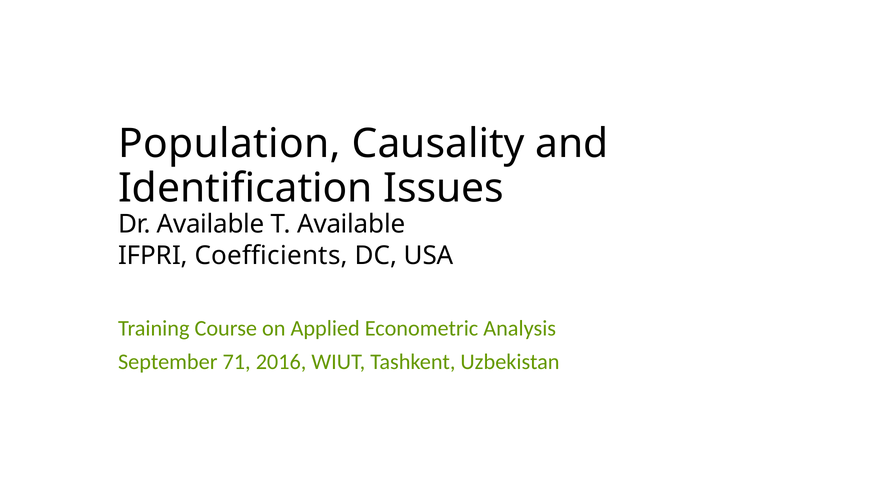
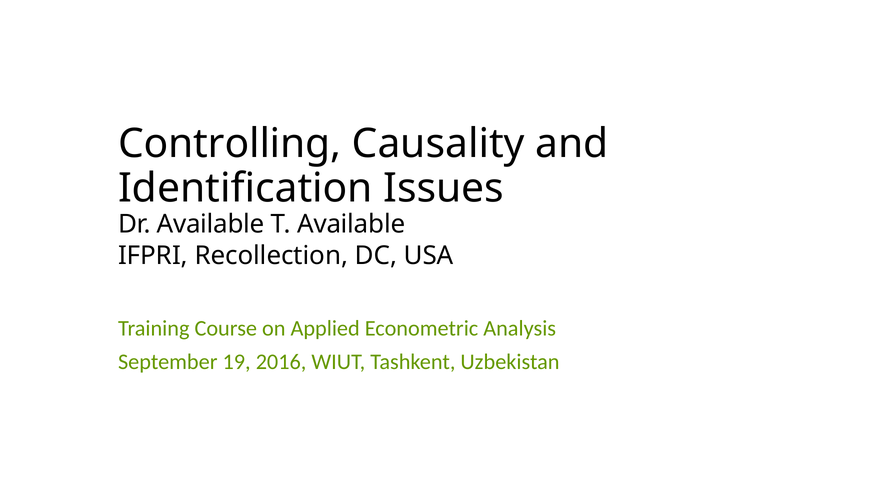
Population: Population -> Controlling
Coefficients: Coefficients -> Recollection
71: 71 -> 19
